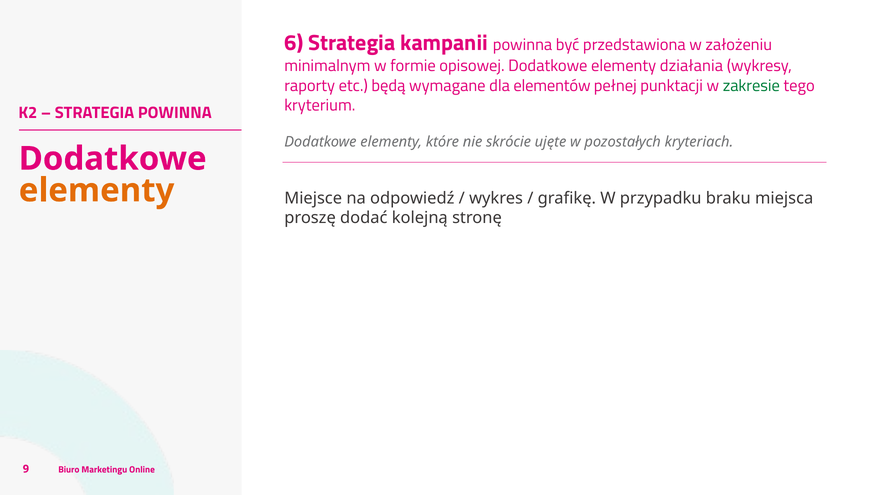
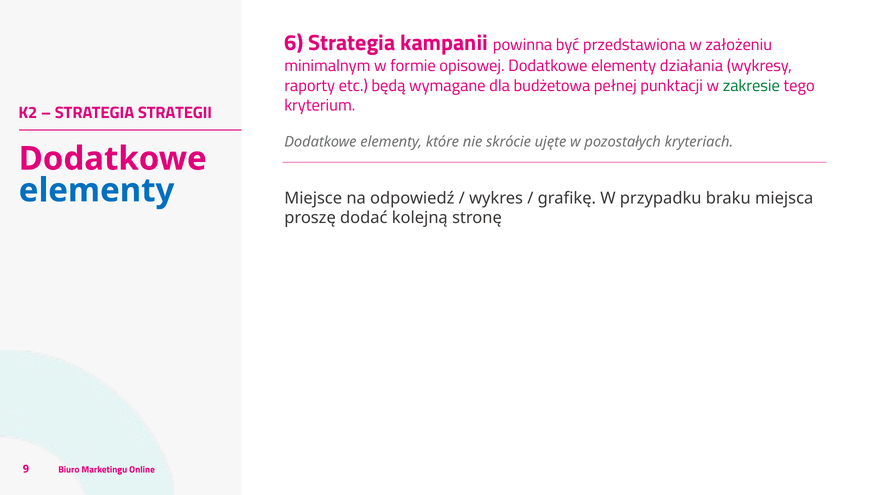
elementów: elementów -> budżetowa
STRATEGIA POWINNA: POWINNA -> STRATEGII
elementy at (97, 190) colour: orange -> blue
